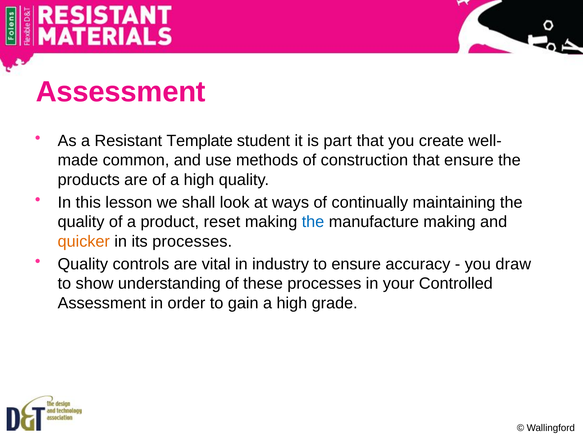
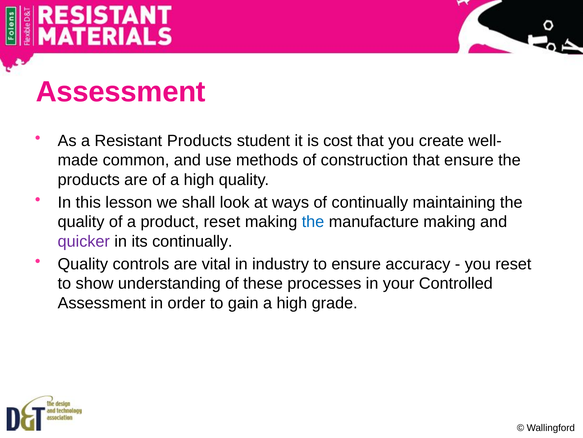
Resistant Template: Template -> Products
part: part -> cost
quicker colour: orange -> purple
its processes: processes -> continually
you draw: draw -> reset
